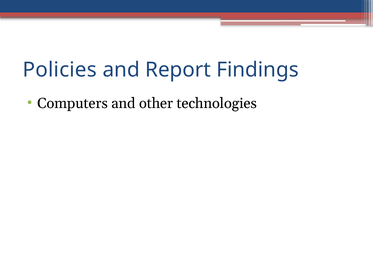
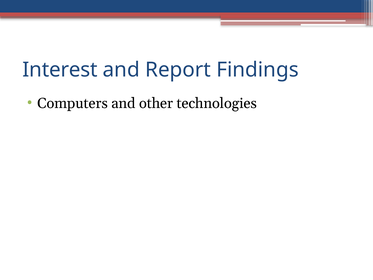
Policies: Policies -> Interest
